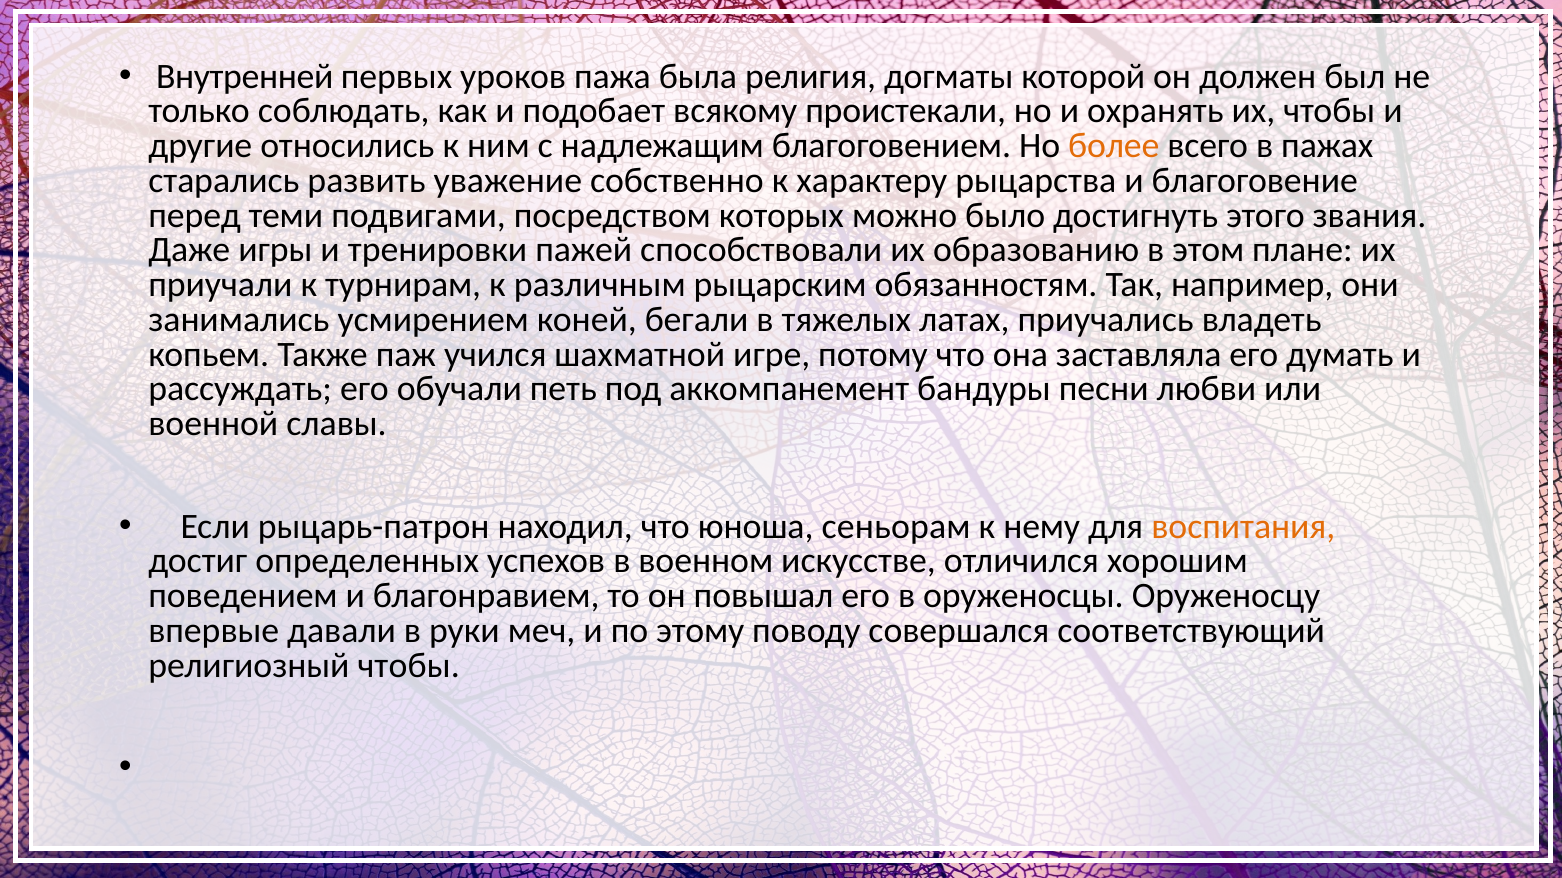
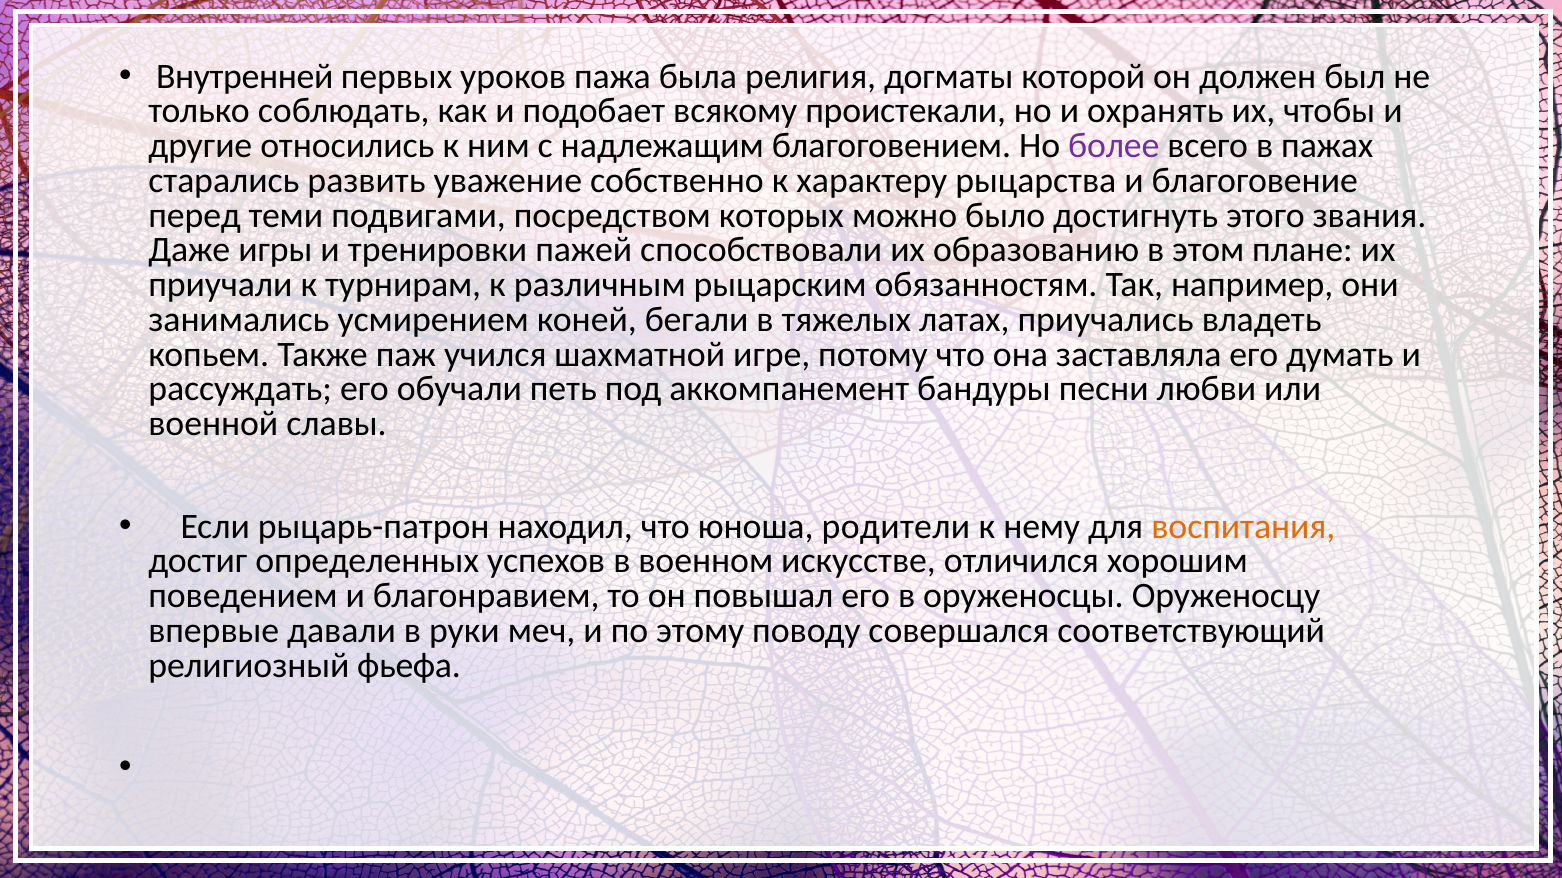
более colour: orange -> purple
сеньорам: сеньорам -> родители
религиозный чтобы: чтобы -> фьефа
